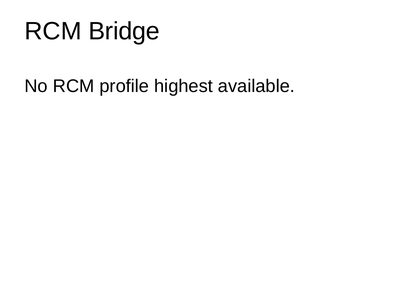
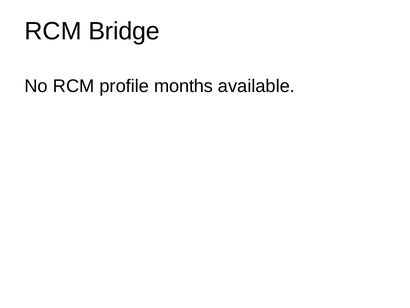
highest: highest -> months
